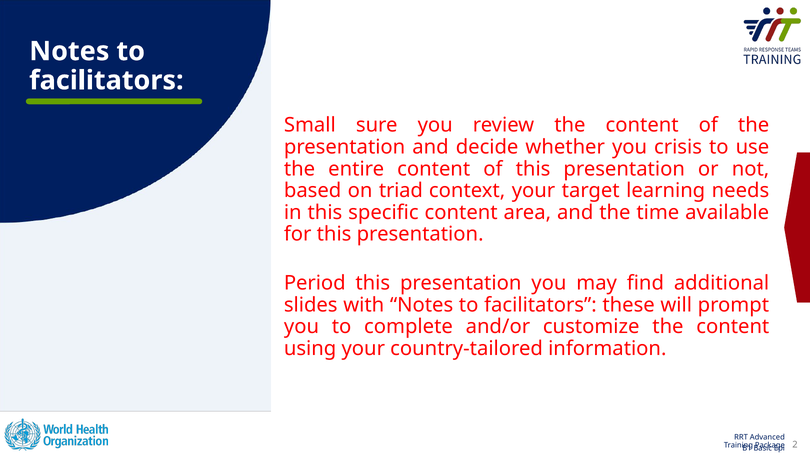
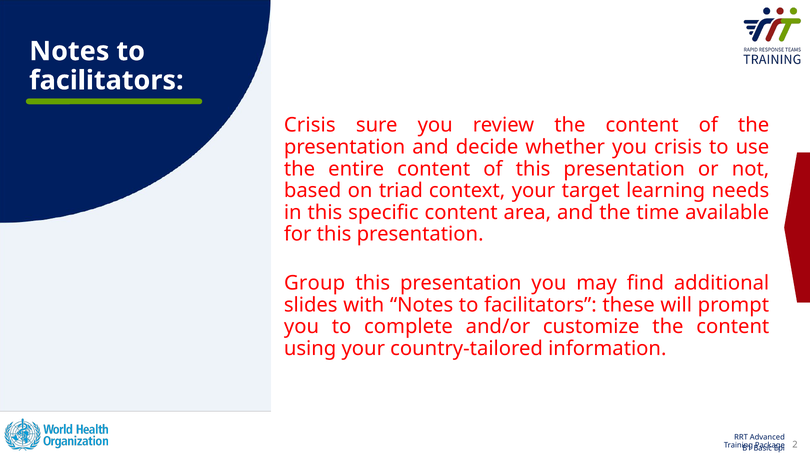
Small at (310, 125): Small -> Crisis
Period: Period -> Group
